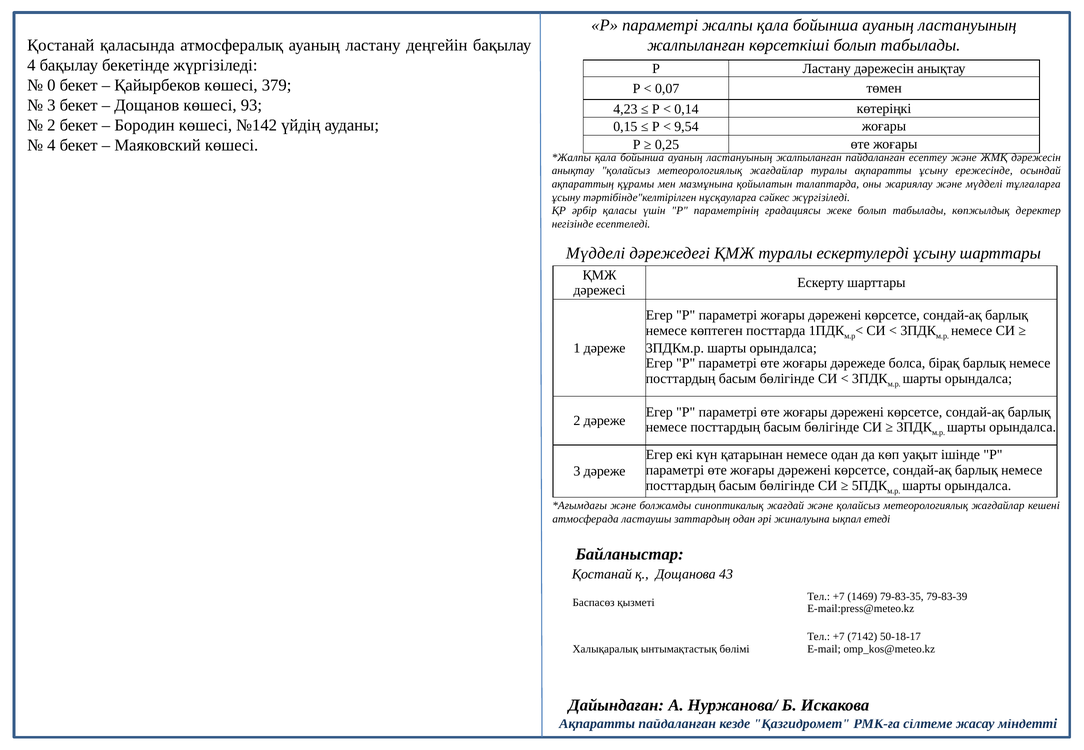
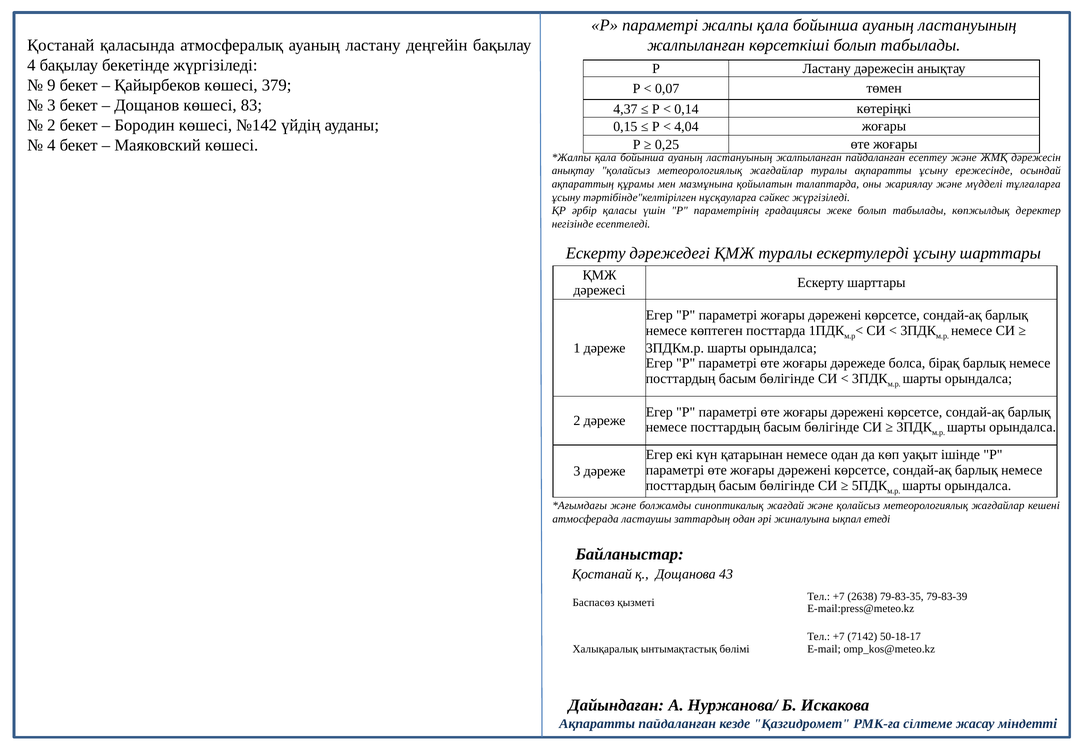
0: 0 -> 9
93: 93 -> 83
4,23: 4,23 -> 4,37
9,54: 9,54 -> 4,04
Мүдделі at (596, 254): Мүдделі -> Ескерту
1469: 1469 -> 2638
